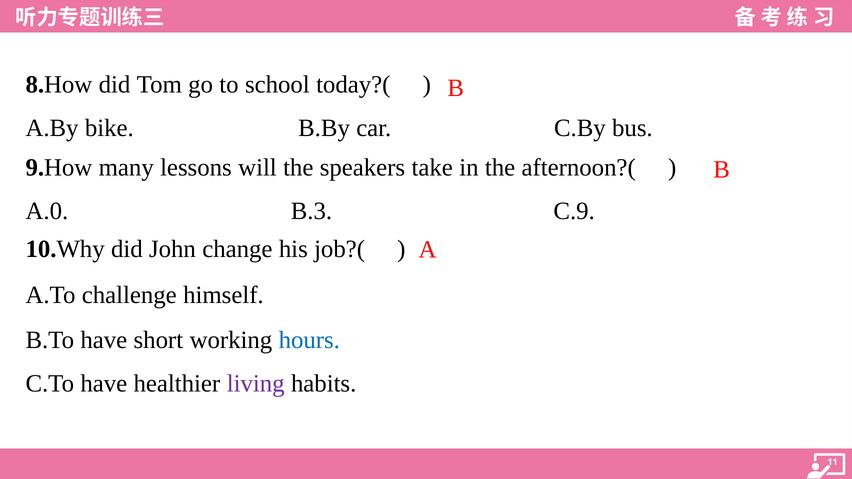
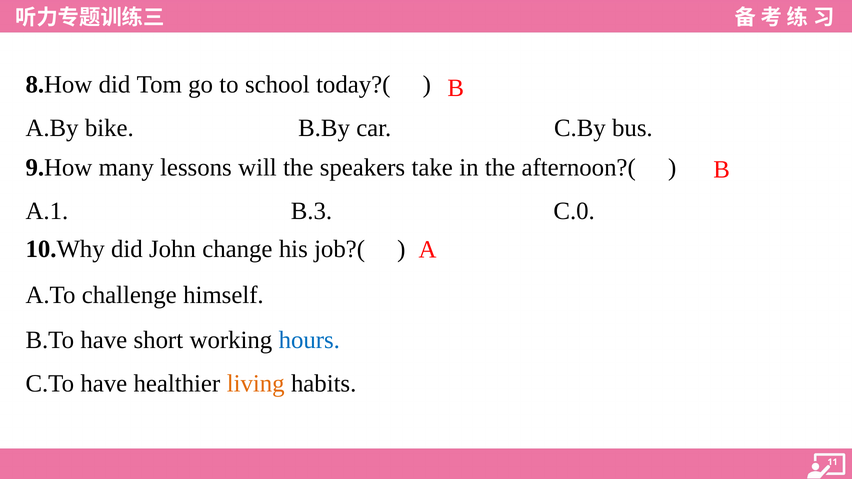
A.0: A.0 -> A.1
C.9: C.9 -> C.0
living colour: purple -> orange
